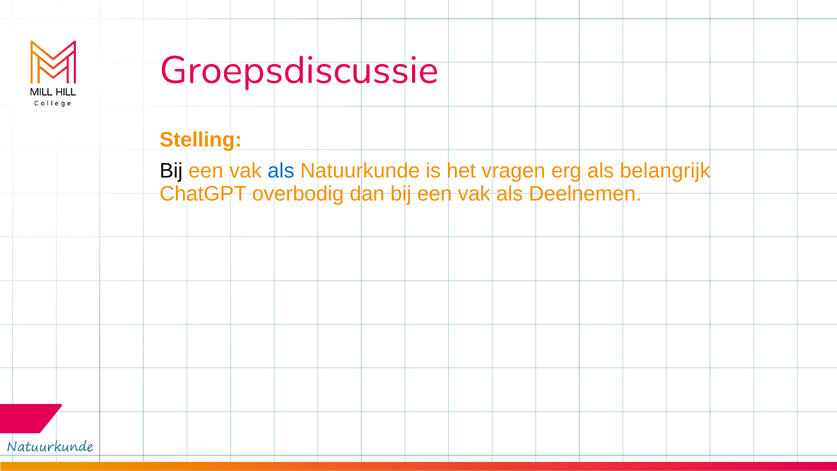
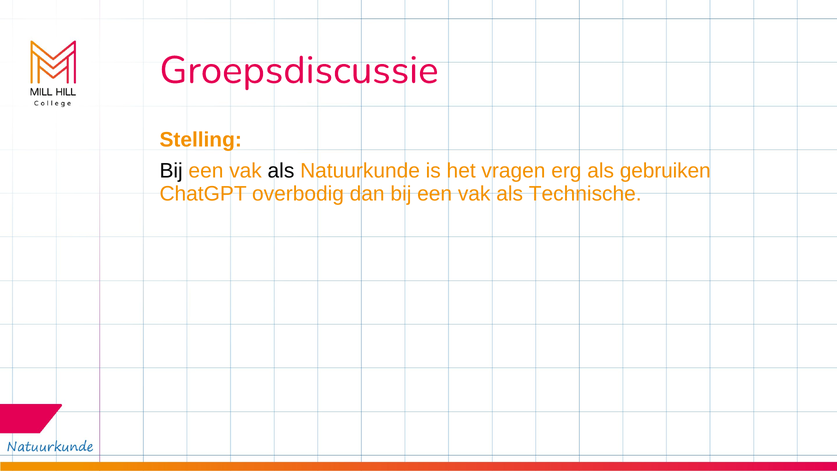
als at (281, 171) colour: blue -> black
belangrijk: belangrijk -> gebruiken
Deelnemen: Deelnemen -> Technische
